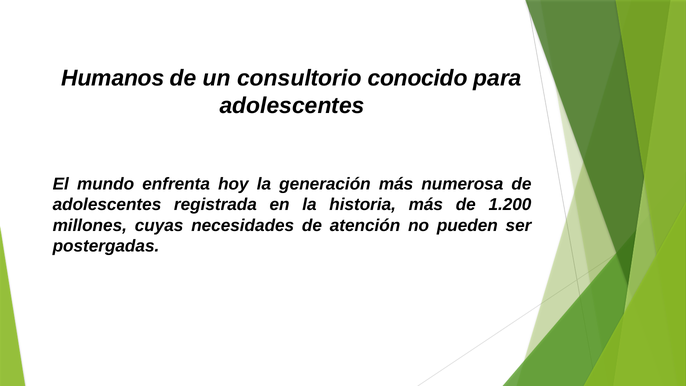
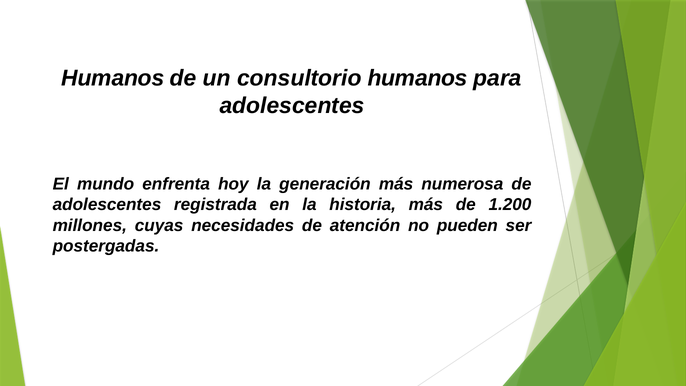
consultorio conocido: conocido -> humanos
